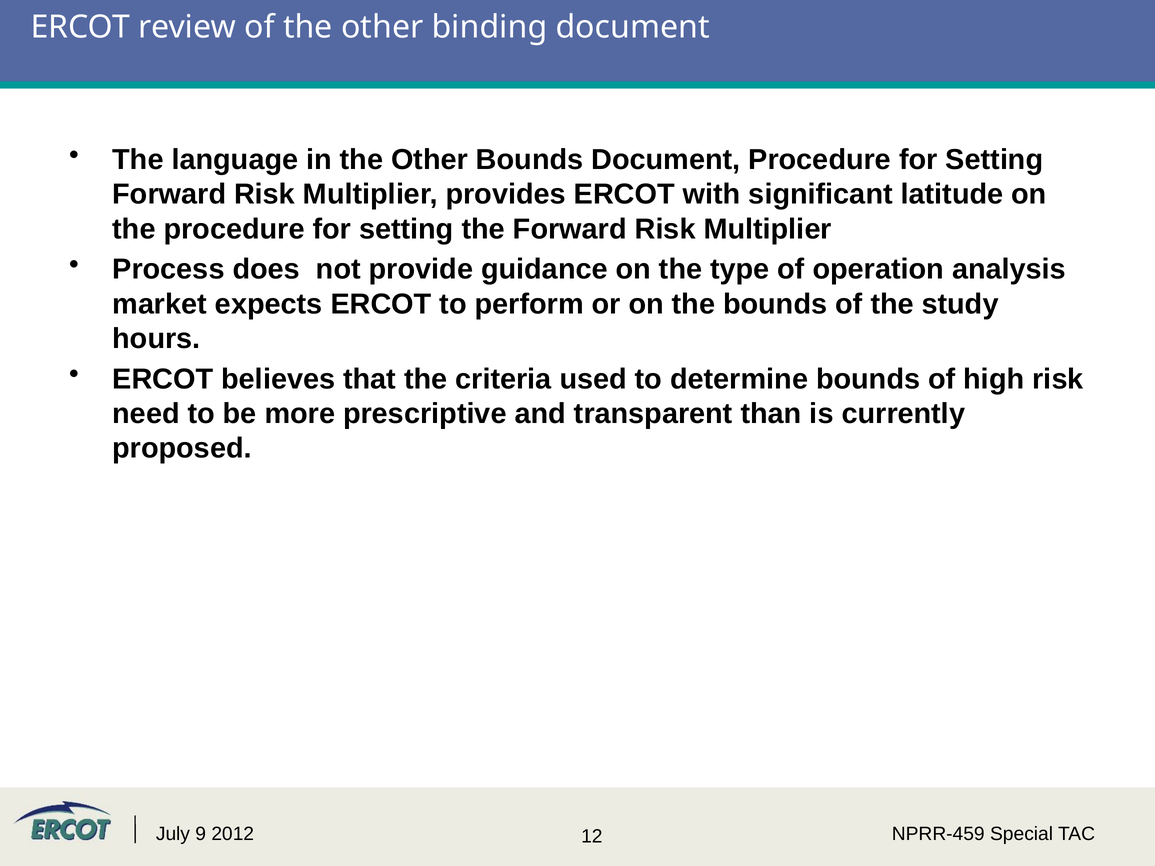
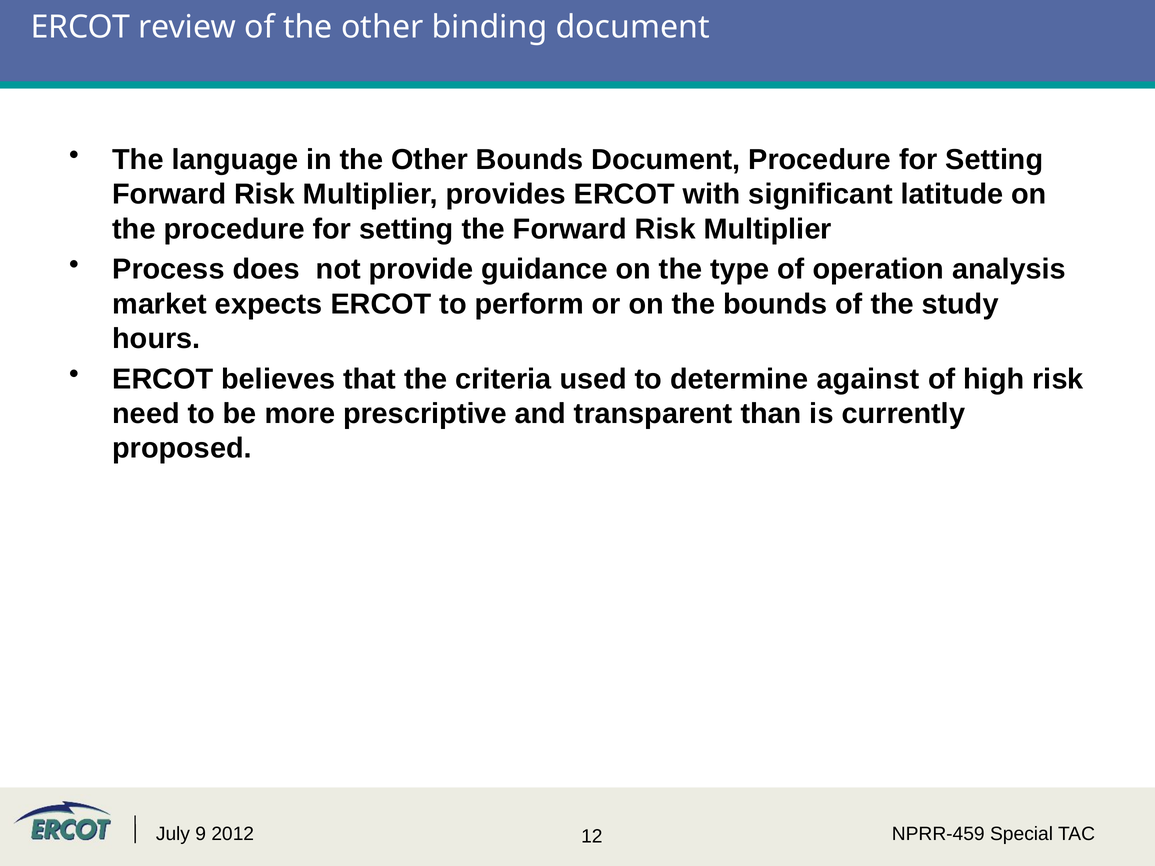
determine bounds: bounds -> against
